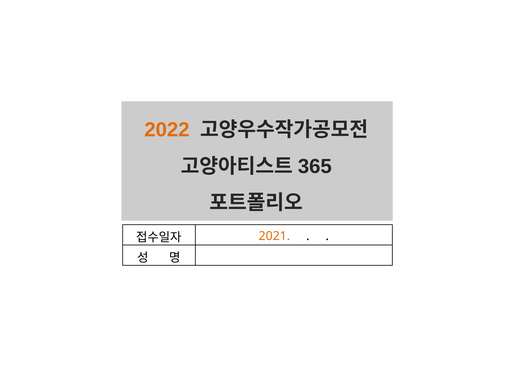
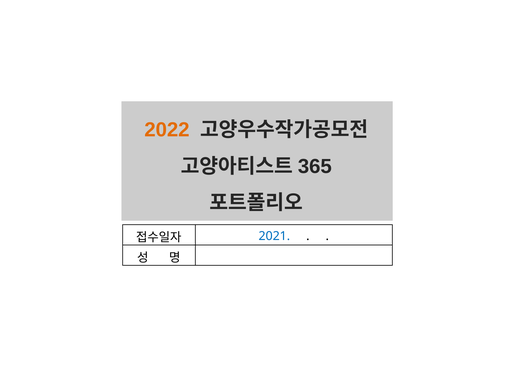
2021 colour: orange -> blue
